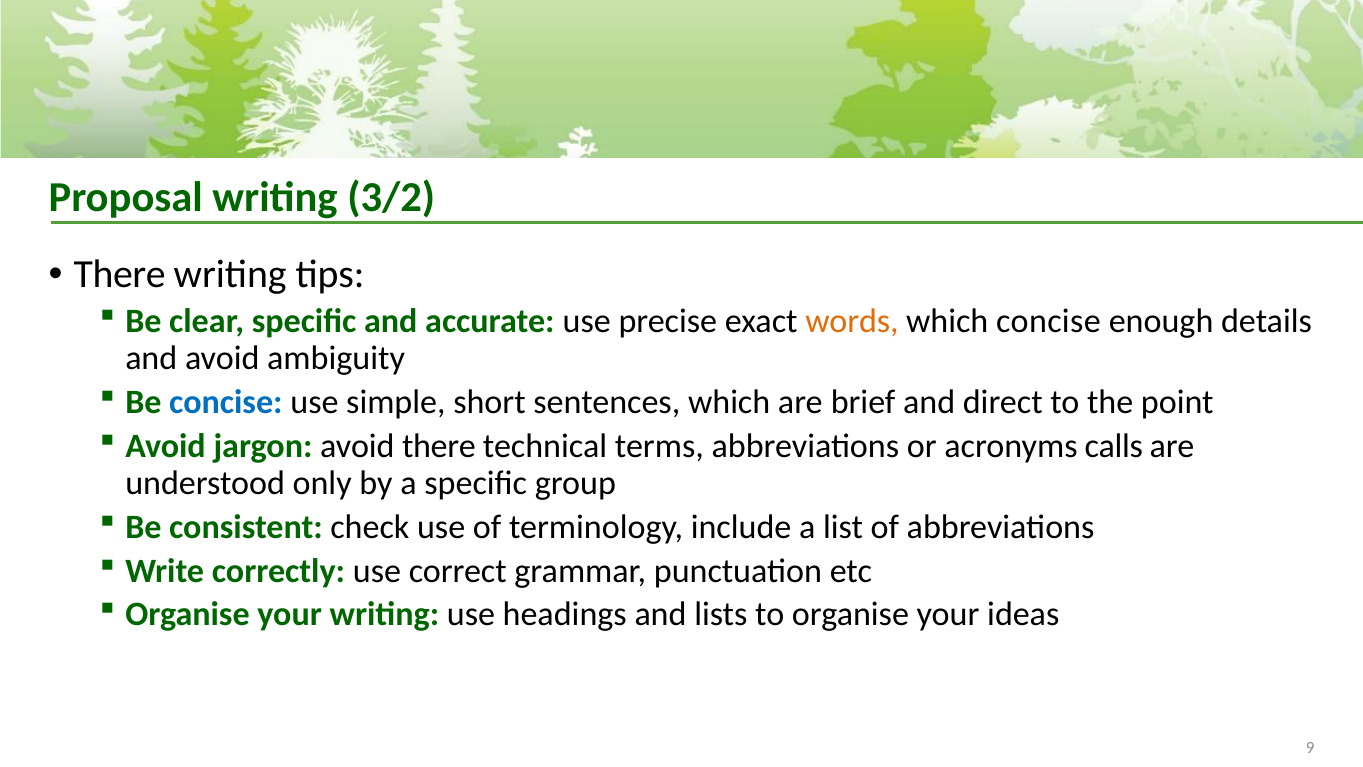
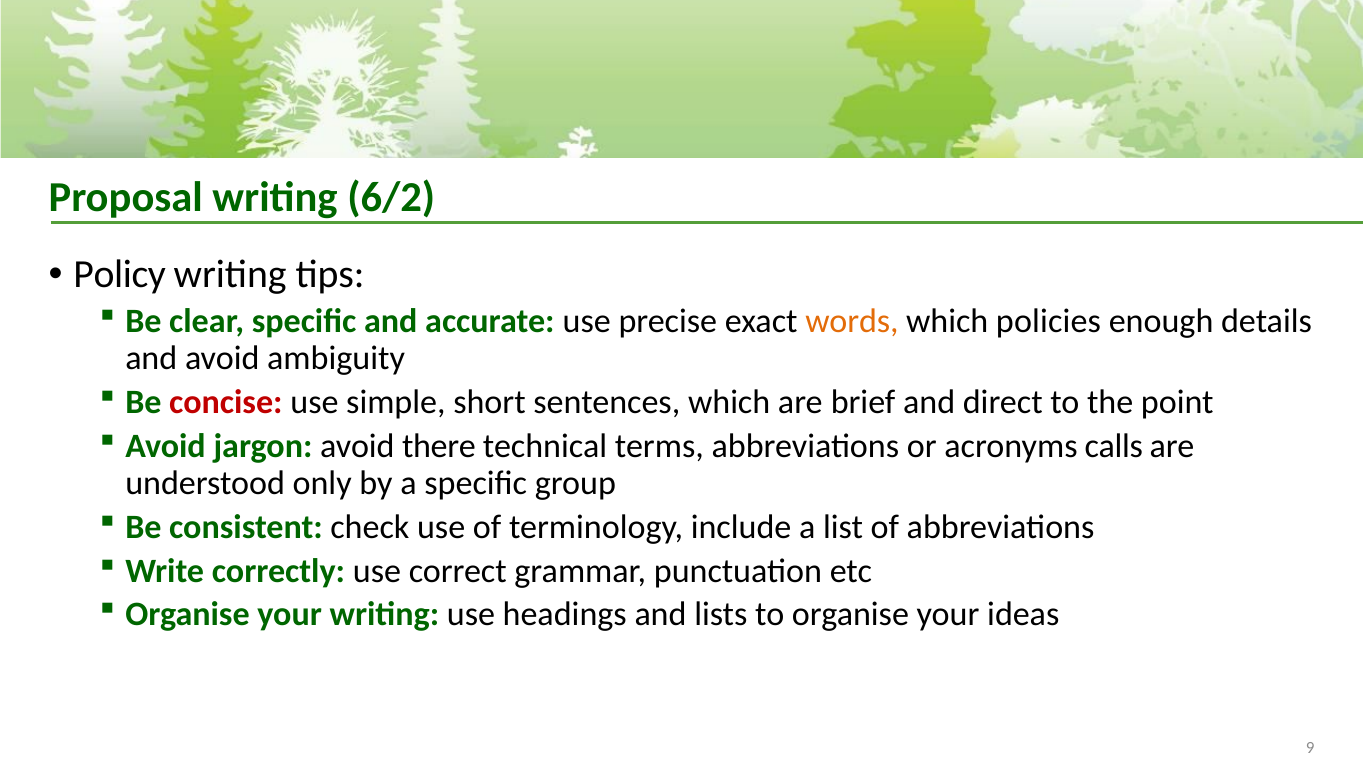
3/2: 3/2 -> 6/2
There at (120, 275): There -> Policy
which concise: concise -> policies
concise at (226, 402) colour: blue -> red
